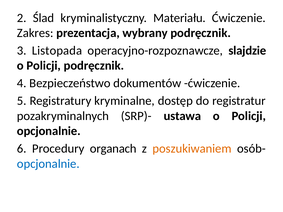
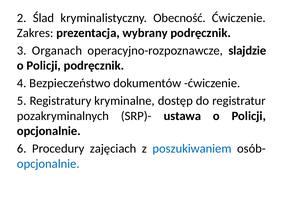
Materiału: Materiału -> Obecność
Listopada: Listopada -> Organach
organach: organach -> zajęciach
poszukiwaniem colour: orange -> blue
